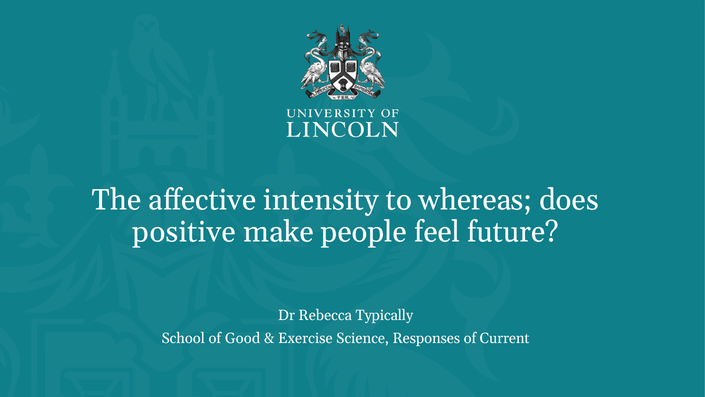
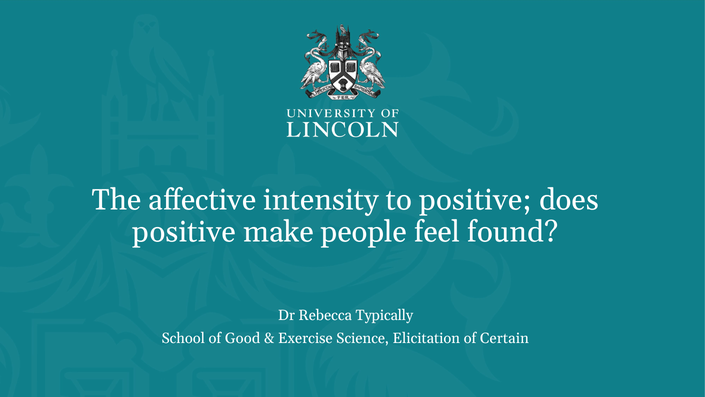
to whereas: whereas -> positive
future: future -> found
Responses: Responses -> Elicitation
Current: Current -> Certain
